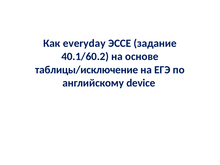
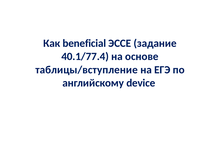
everyday: everyday -> beneficial
40.1/60.2: 40.1/60.2 -> 40.1/77.4
таблицы/исключение: таблицы/исключение -> таблицы/вступление
